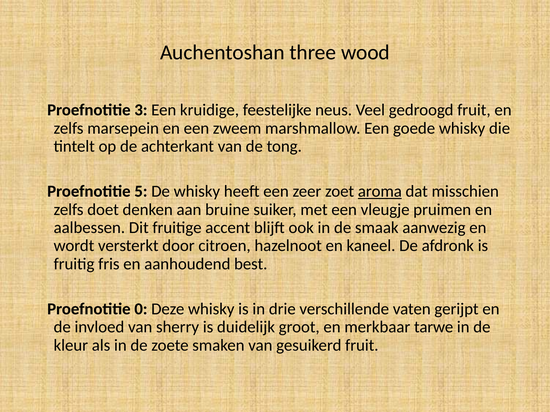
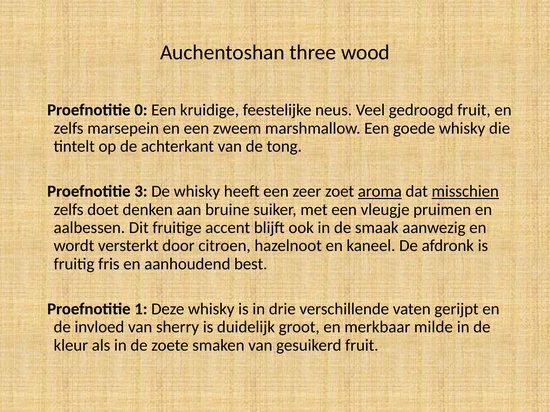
3: 3 -> 0
5: 5 -> 3
misschien underline: none -> present
0: 0 -> 1
tarwe: tarwe -> milde
